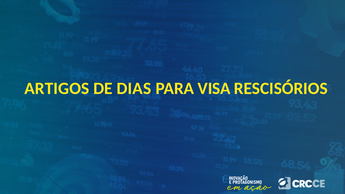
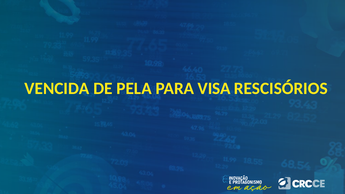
ARTIGOS: ARTIGOS -> VENCIDA
DIAS: DIAS -> PELA
